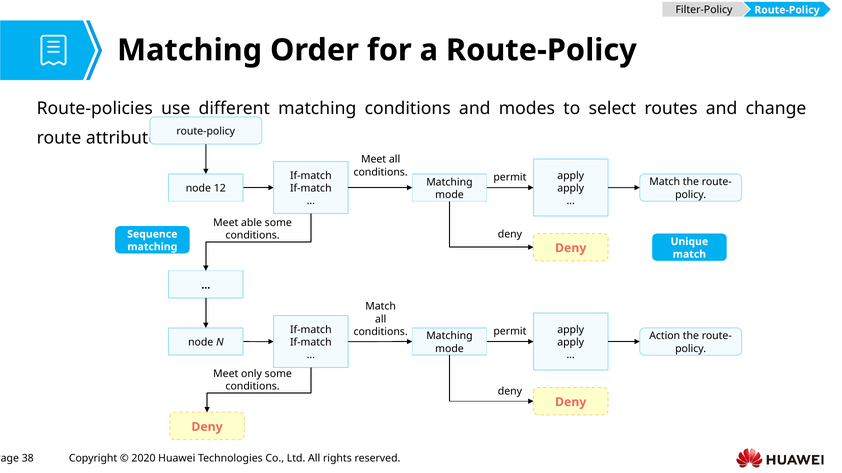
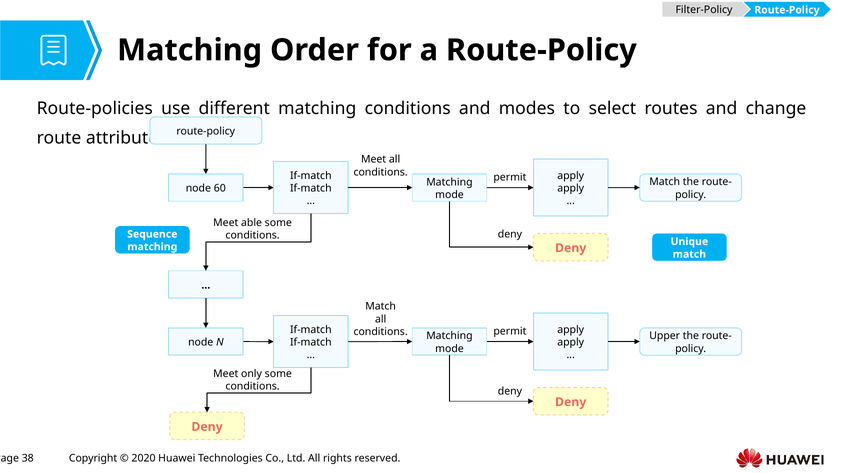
12: 12 -> 60
Action: Action -> Upper
